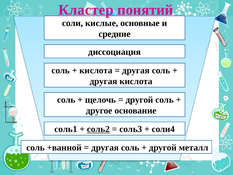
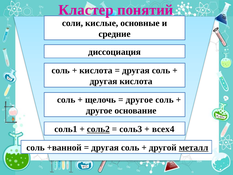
другой at (139, 100): другой -> другое
соли4: соли4 -> всех4
металл underline: none -> present
